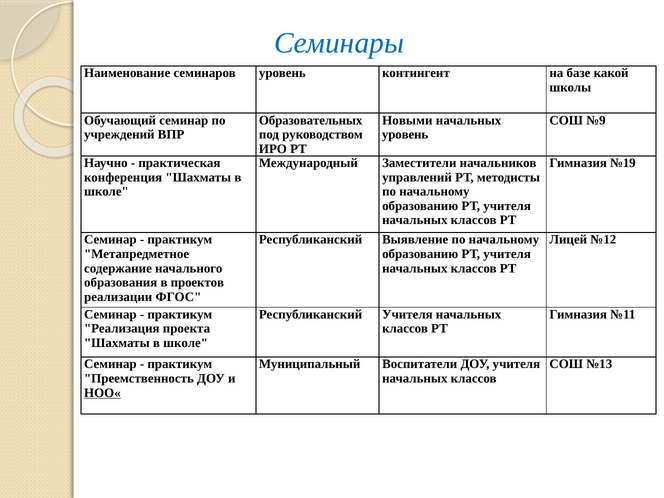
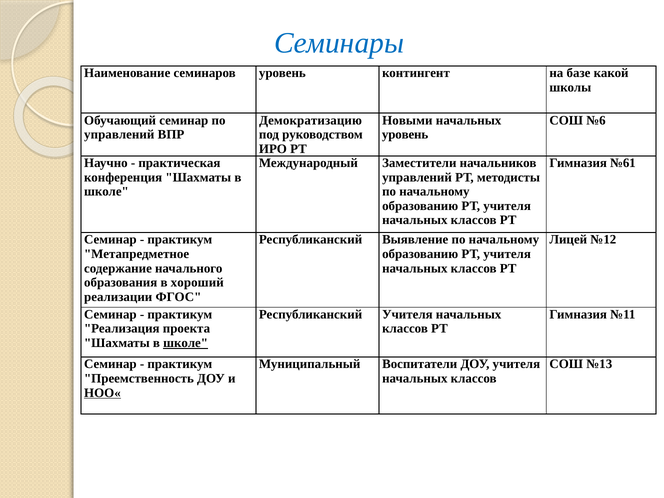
Образовательных: Образовательных -> Демократизацию
№9: №9 -> №6
учреждений at (119, 135): учреждений -> управлений
№19: №19 -> №61
проектов: проектов -> хороший
школе at (186, 343) underline: none -> present
